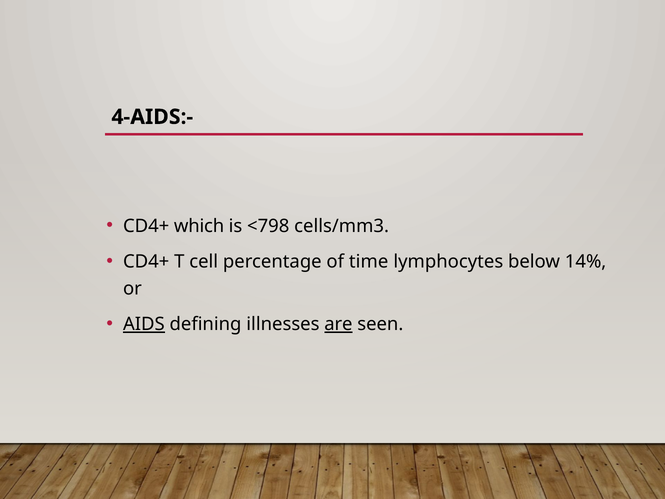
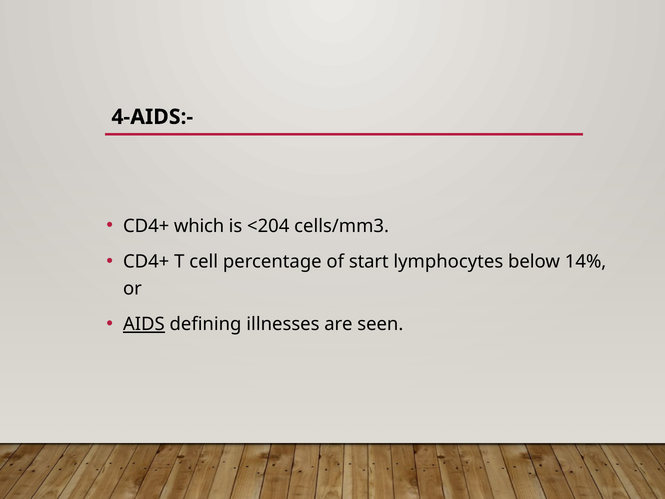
<798: <798 -> <204
time: time -> start
are underline: present -> none
